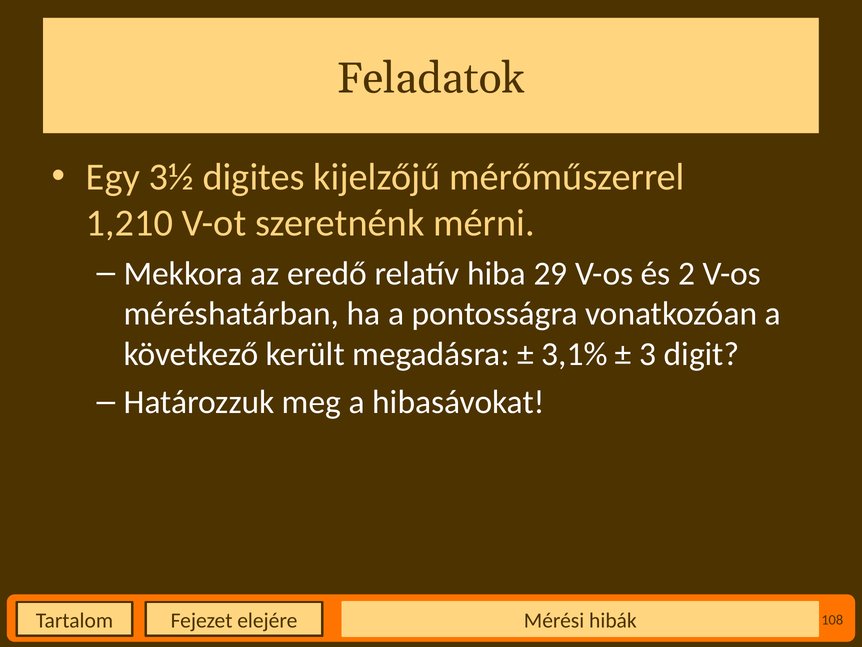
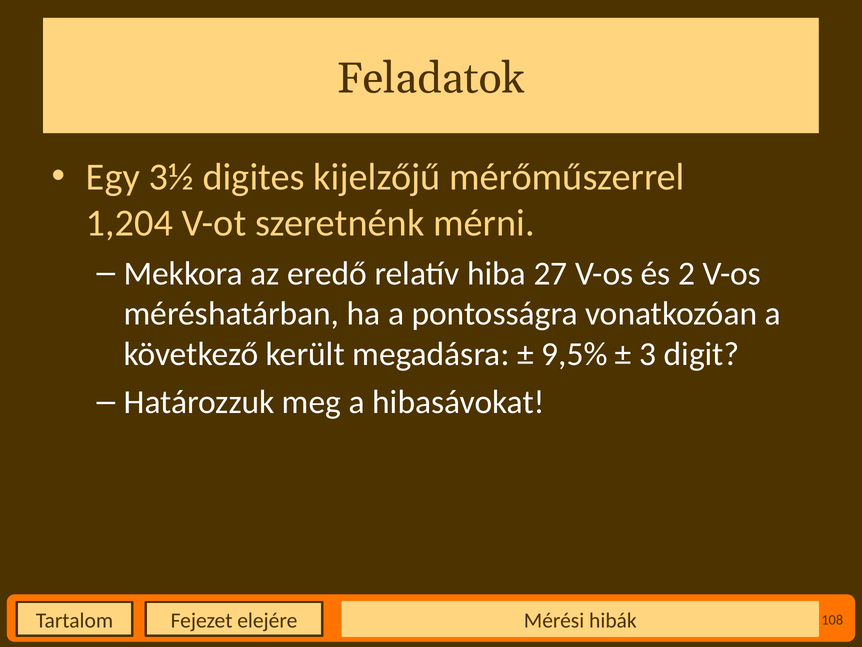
1,210: 1,210 -> 1,204
29: 29 -> 27
3,1%: 3,1% -> 9,5%
